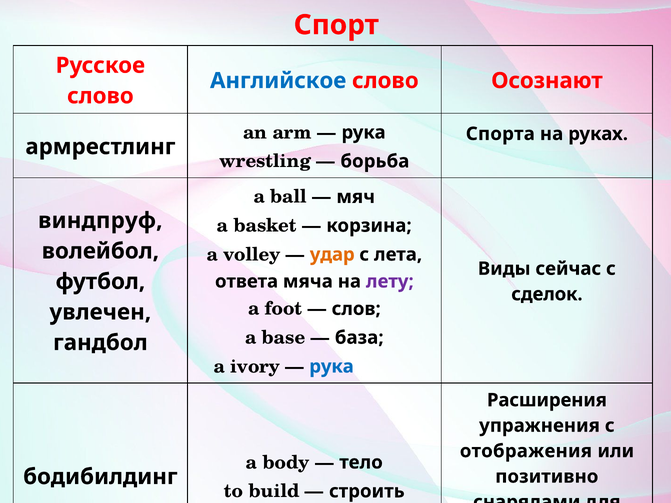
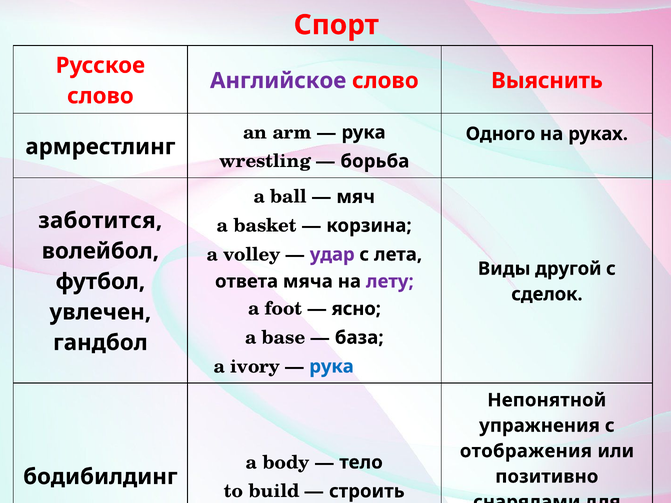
Английское colour: blue -> purple
Осознают: Осознают -> Выяснить
Спорта: Спорта -> Одного
виндпруф: виндпруф -> заботится
удар colour: orange -> purple
сейчас: сейчас -> другой
слов: слов -> ясно
Расширения: Расширения -> Непонятной
